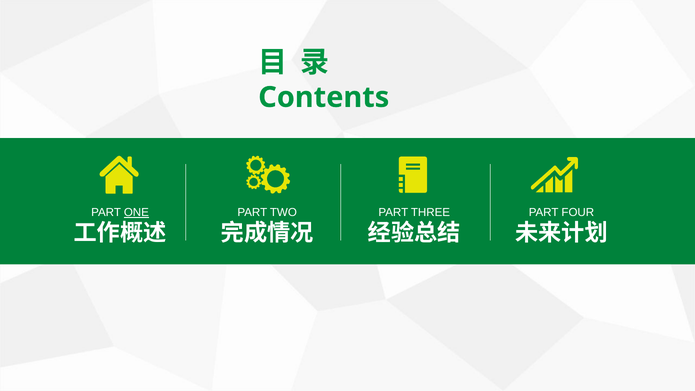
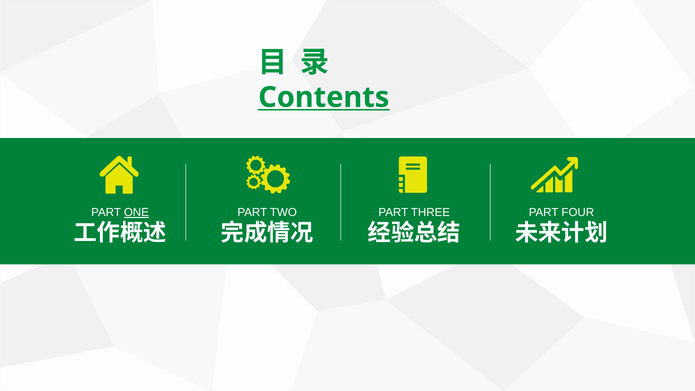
Contents underline: none -> present
